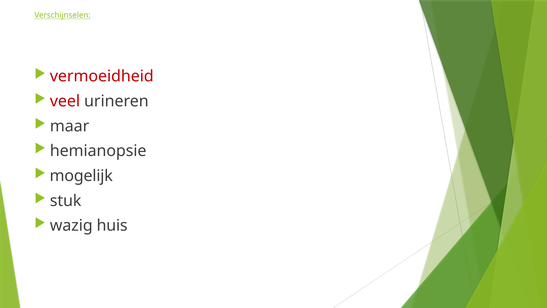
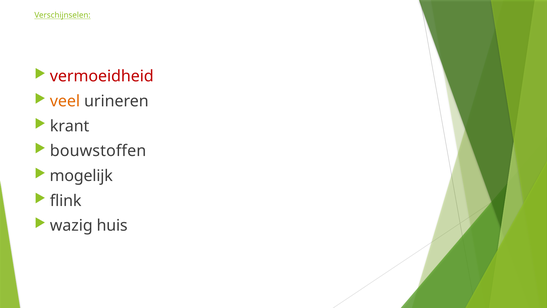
veel colour: red -> orange
maar: maar -> krant
hemianopsie: hemianopsie -> bouwstoffen
stuk: stuk -> flink
